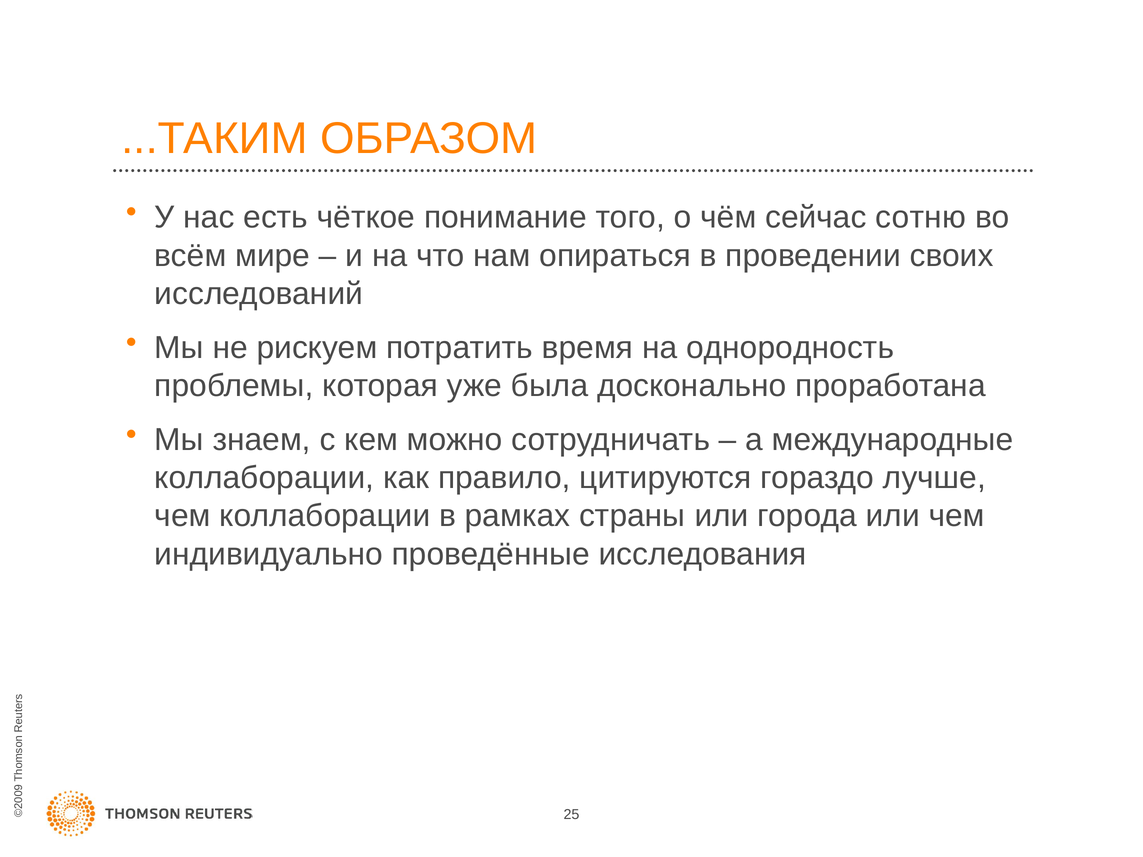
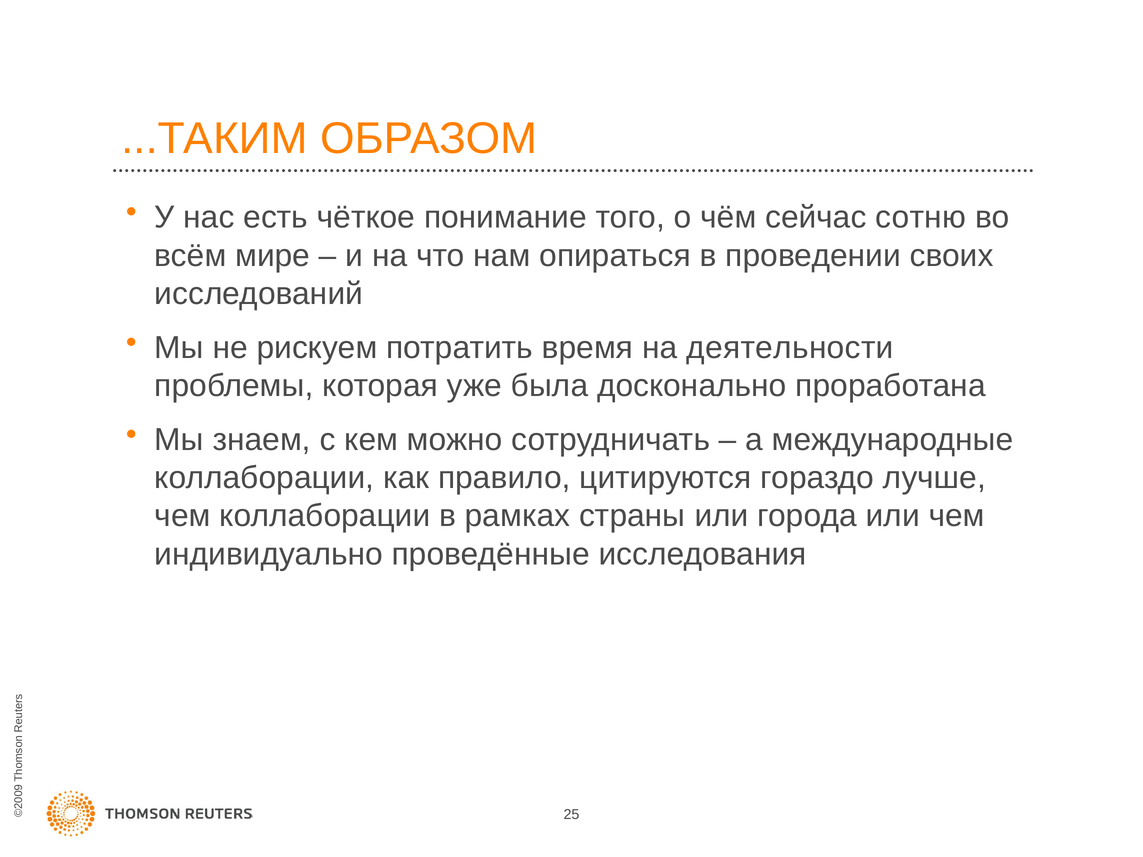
однородность: однородность -> деятельности
